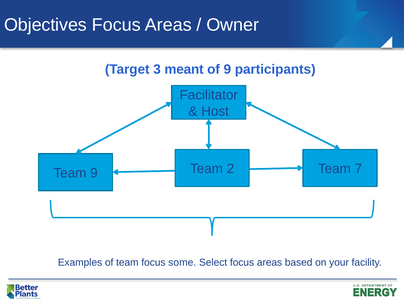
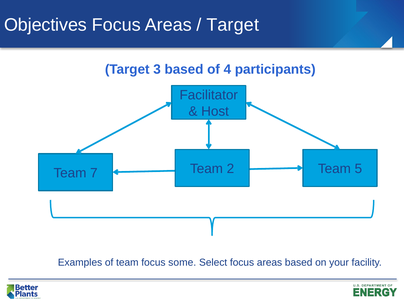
Owner at (233, 25): Owner -> Target
3 meant: meant -> based
of 9: 9 -> 4
Team 9: 9 -> 7
7: 7 -> 5
